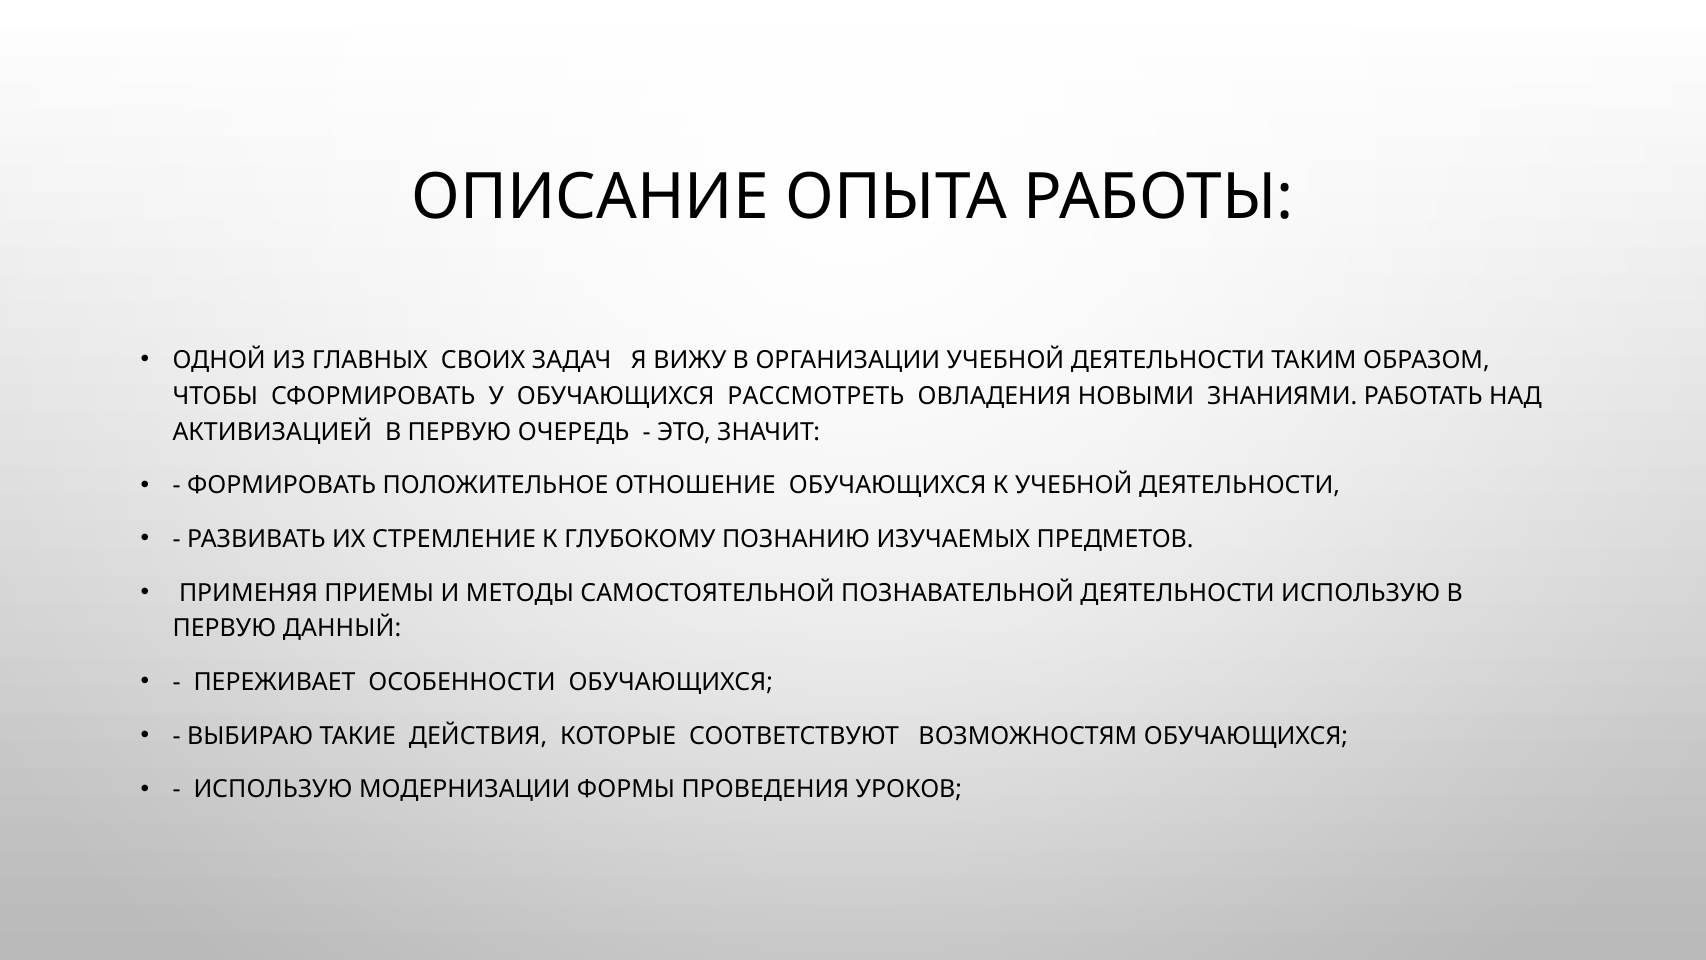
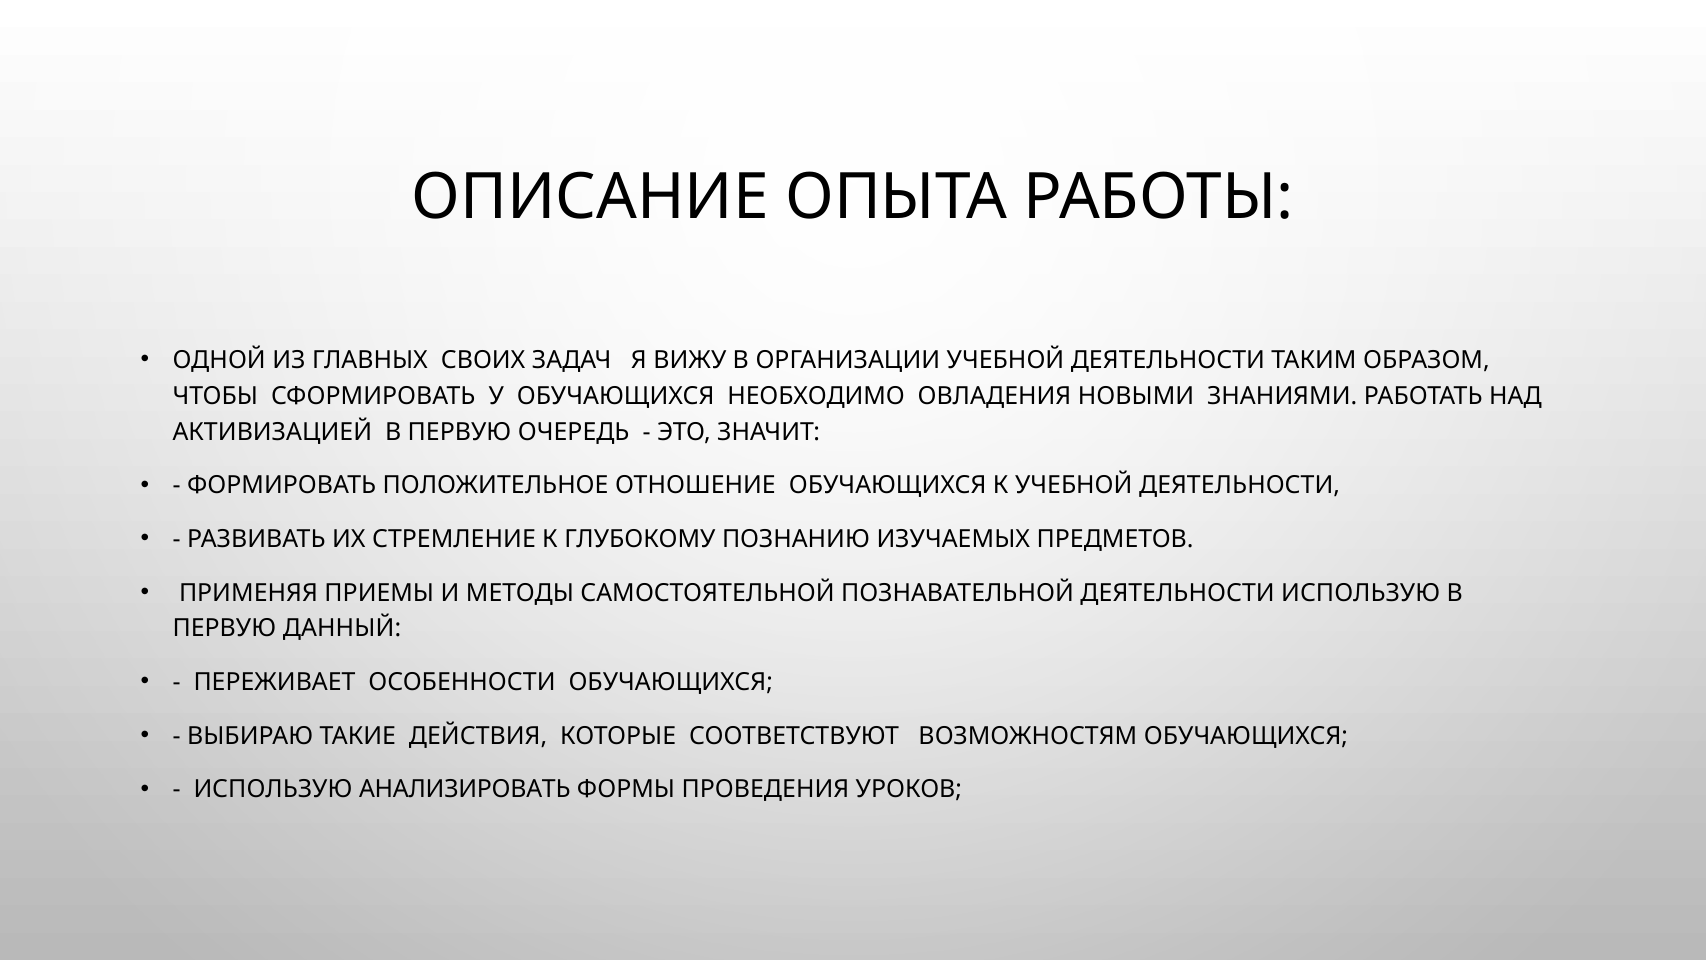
РАССМОТРЕТЬ: РАССМОТРЕТЬ -> НЕОБХОДИМО
МОДЕРНИЗАЦИИ: МОДЕРНИЗАЦИИ -> АНАЛИЗИРОВАТЬ
